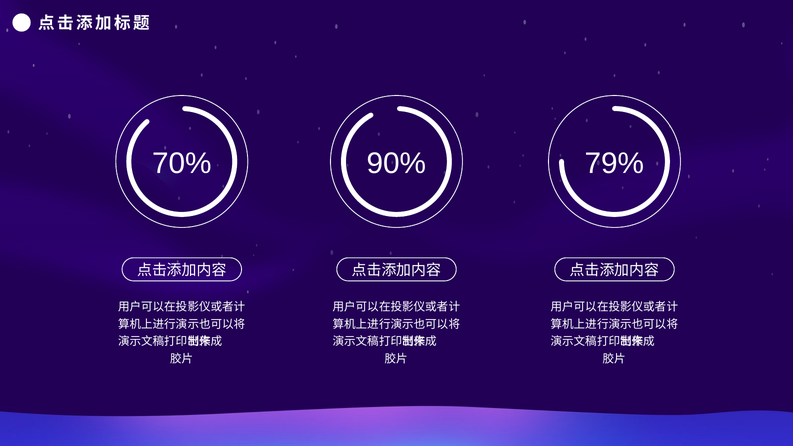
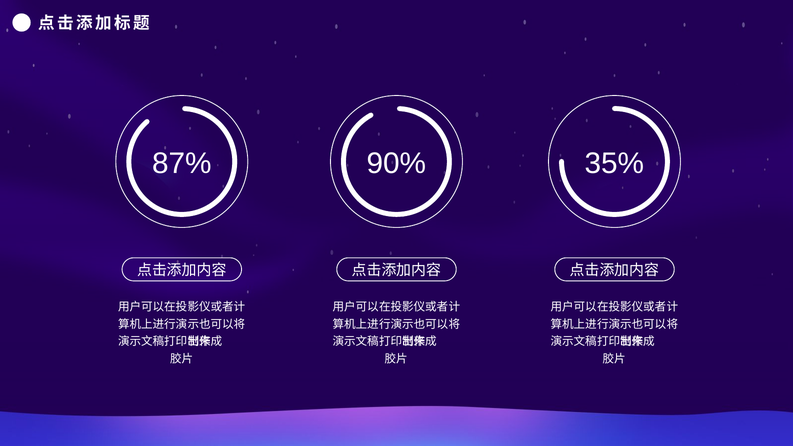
70%: 70% -> 87%
79%: 79% -> 35%
